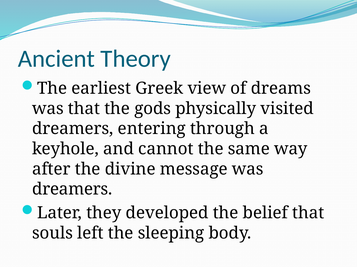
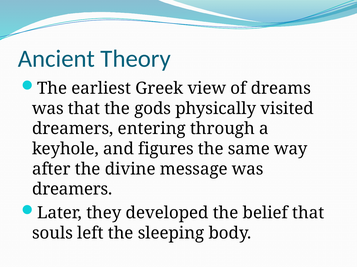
cannot: cannot -> figures
